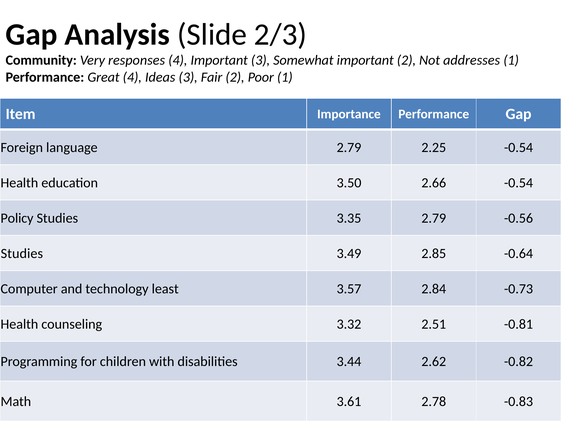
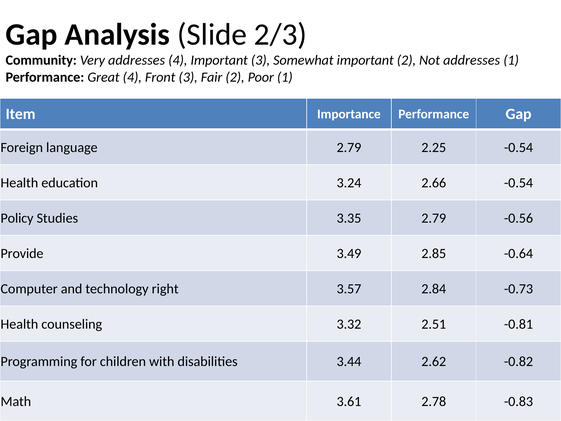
Very responses: responses -> addresses
Ideas: Ideas -> Front
3.50: 3.50 -> 3.24
Studies at (22, 253): Studies -> Provide
least: least -> right
